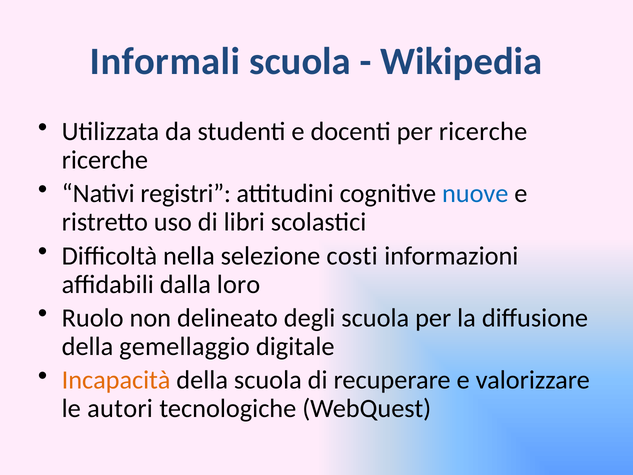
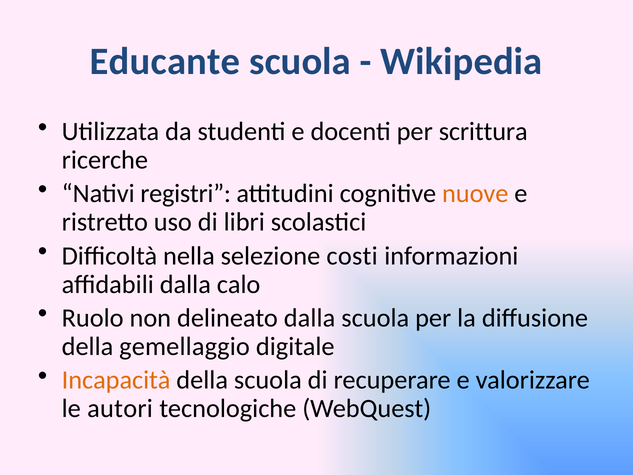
Informali: Informali -> Educante
per ricerche: ricerche -> scrittura
nuove colour: blue -> orange
loro: loro -> calo
delineato degli: degli -> dalla
